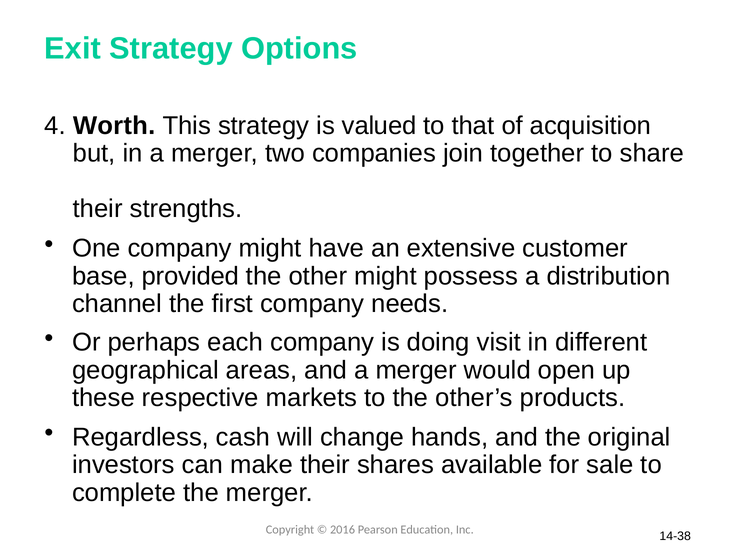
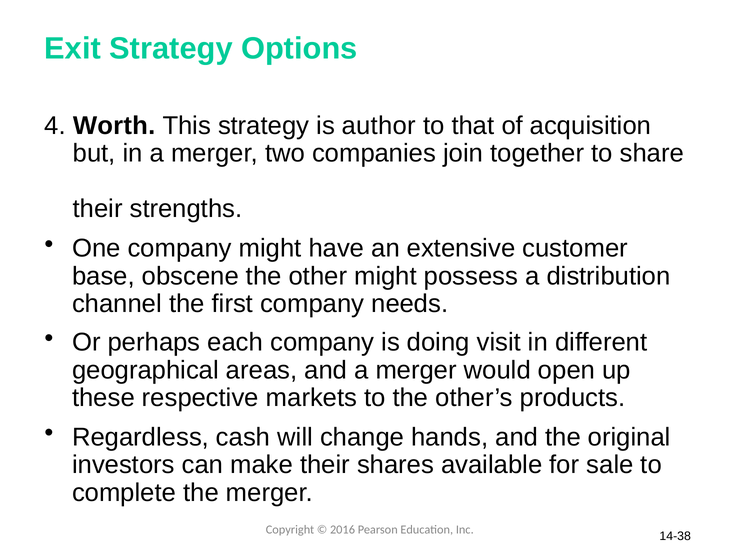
valued: valued -> author
provided: provided -> obscene
